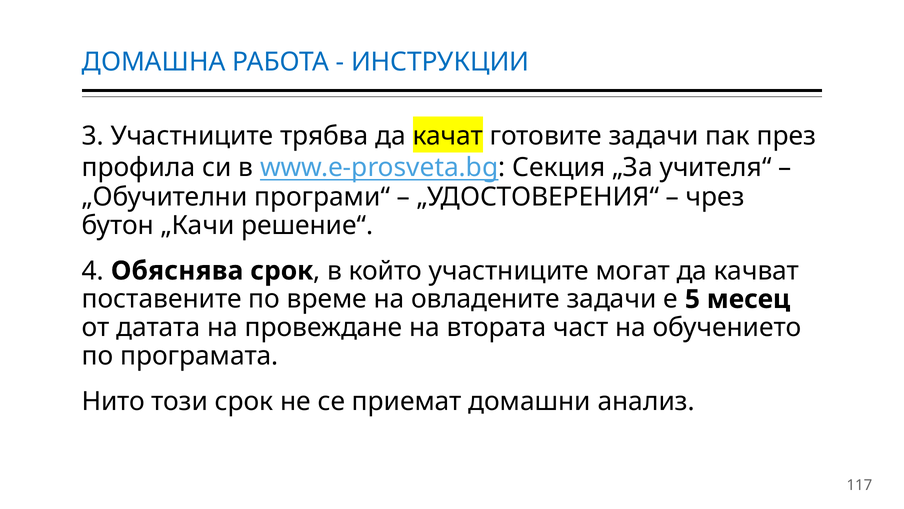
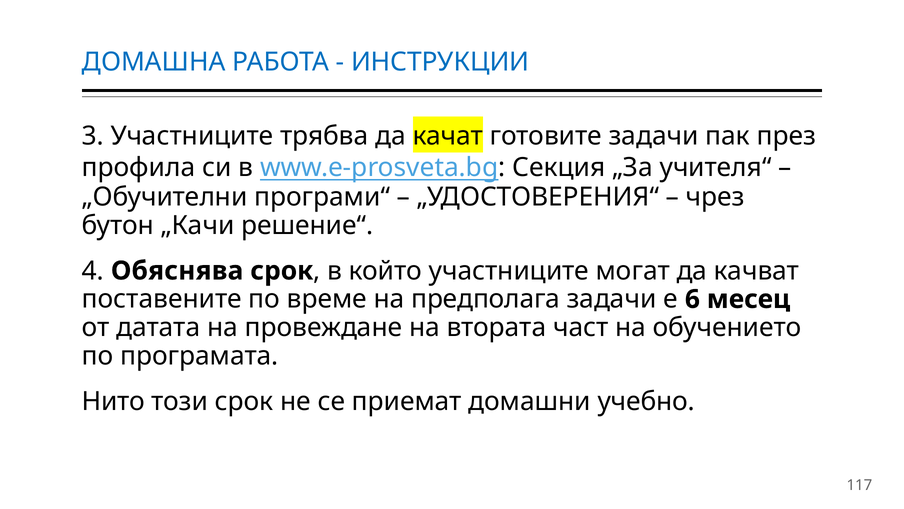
овладените: овладените -> предполага
5: 5 -> 6
анализ: анализ -> учебно
